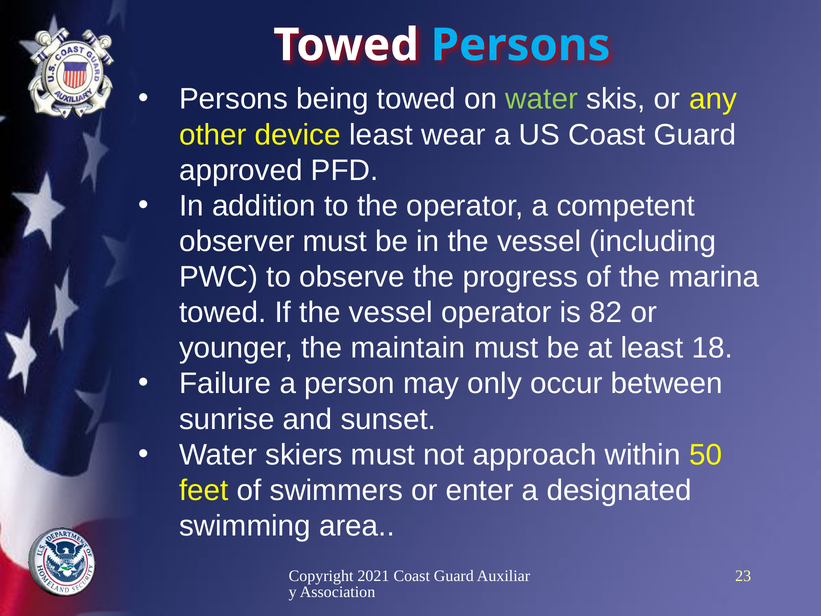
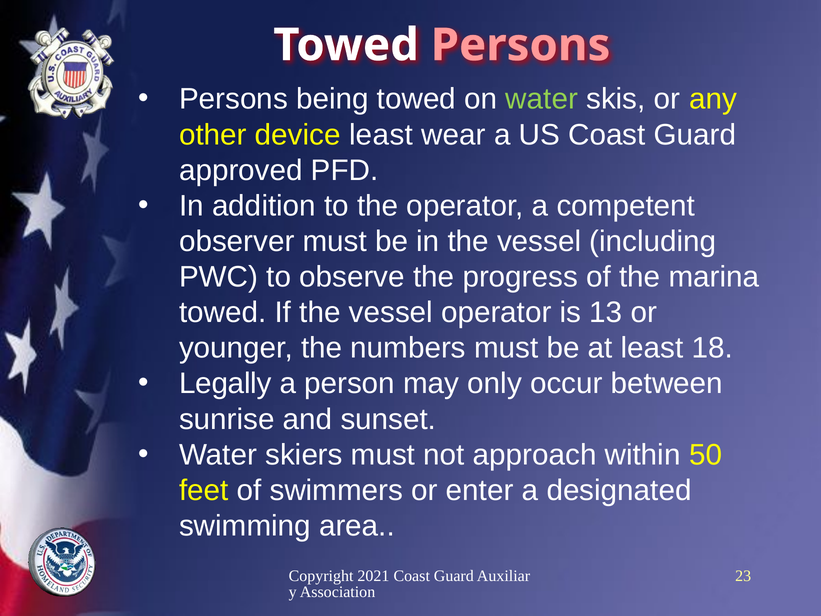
Persons at (521, 45) colour: light blue -> pink
82: 82 -> 13
maintain: maintain -> numbers
Failure: Failure -> Legally
